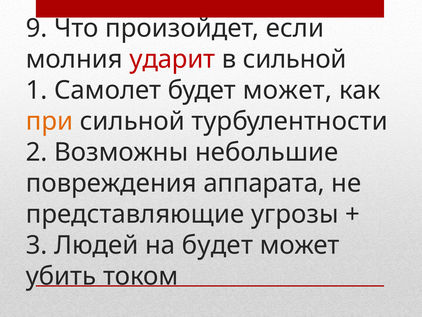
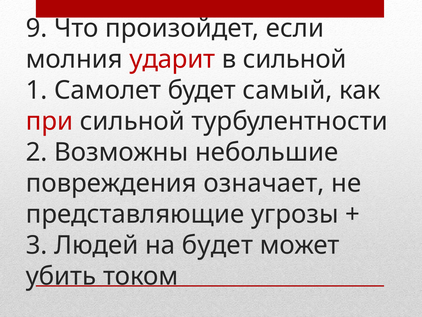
Самолет будет может: может -> самый
при colour: orange -> red
аппарата: аппарата -> означает
